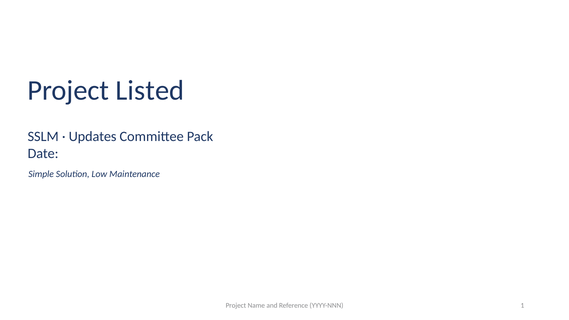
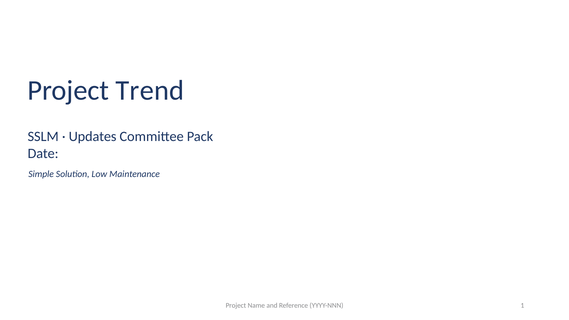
Listed: Listed -> Trend
